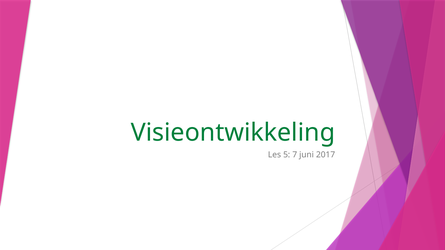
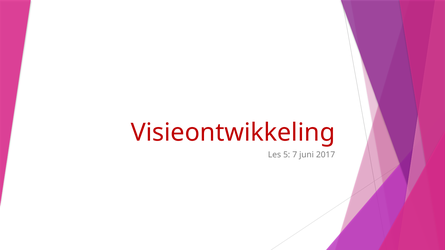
Visieontwikkeling colour: green -> red
